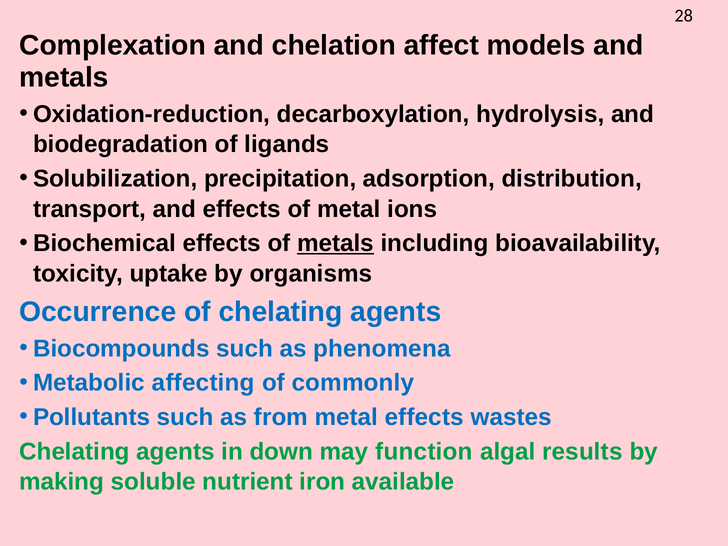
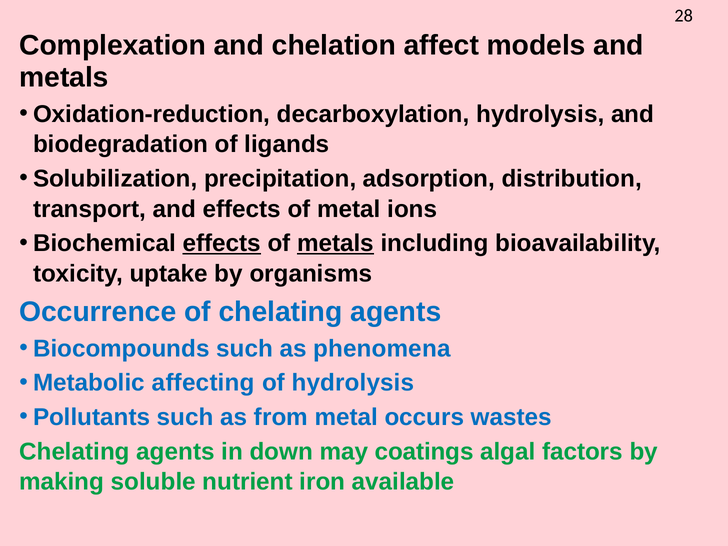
effects at (222, 243) underline: none -> present
of commonly: commonly -> hydrolysis
metal effects: effects -> occurs
function: function -> coatings
results: results -> factors
